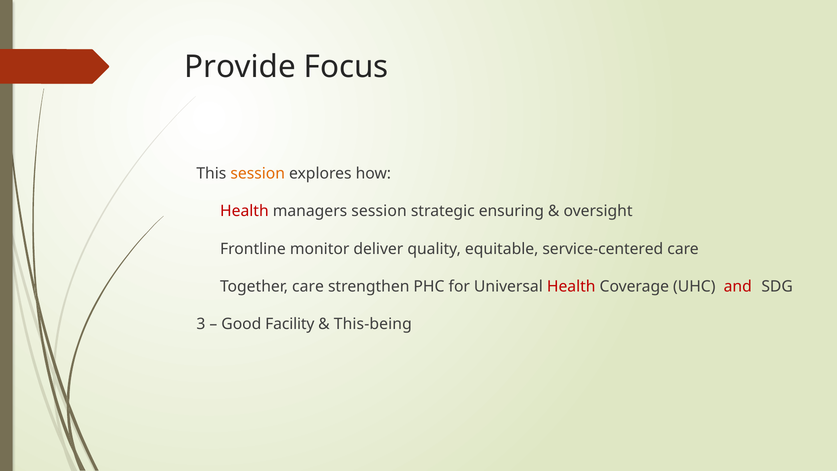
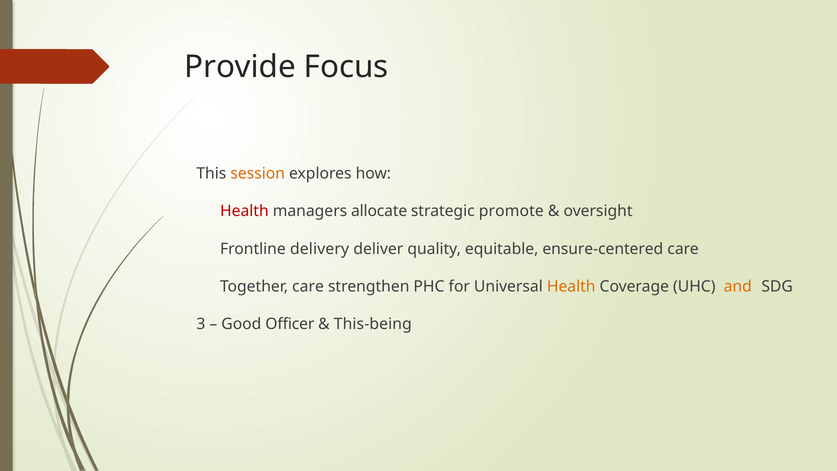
managers session: session -> allocate
ensuring: ensuring -> promote
monitor: monitor -> delivery
service-centered: service-centered -> ensure-centered
Health at (571, 286) colour: red -> orange
and colour: red -> orange
Facility: Facility -> Officer
